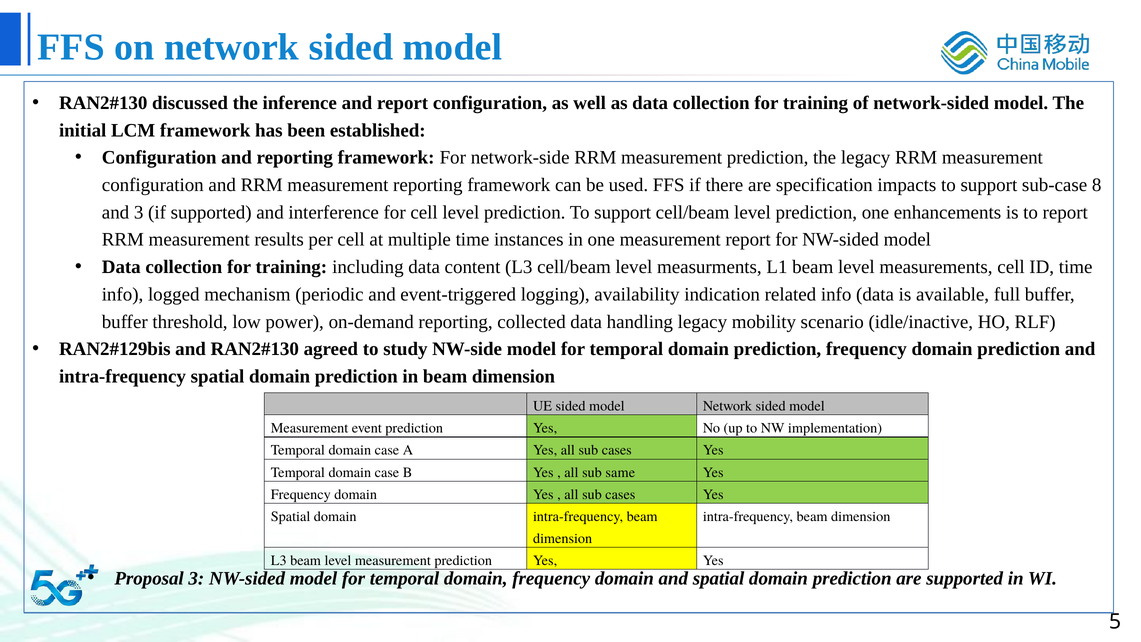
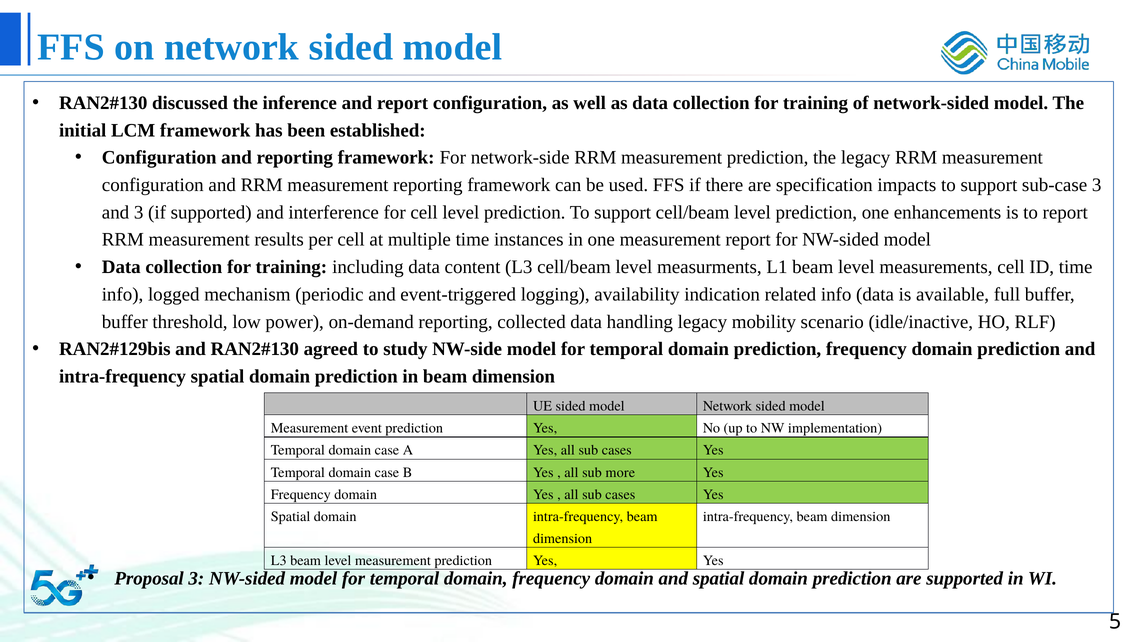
sub-case 8: 8 -> 3
same: same -> more
